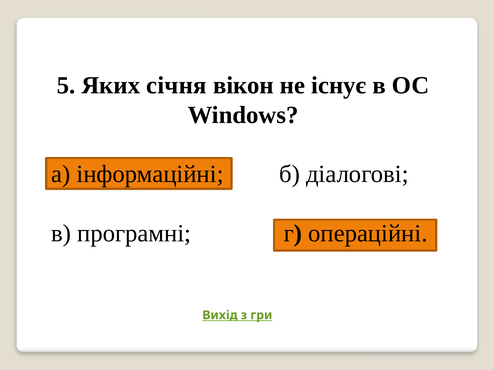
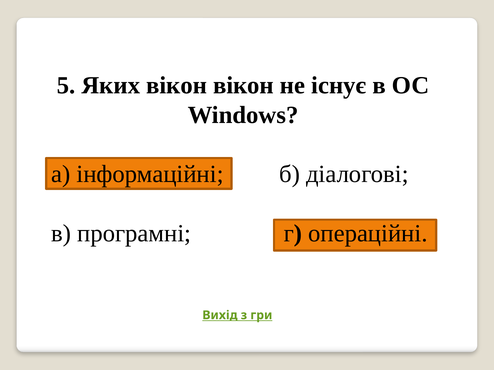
Яких січня: січня -> вікон
